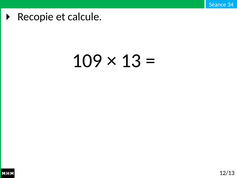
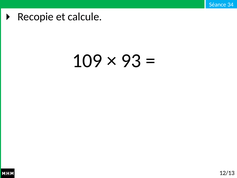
13: 13 -> 93
